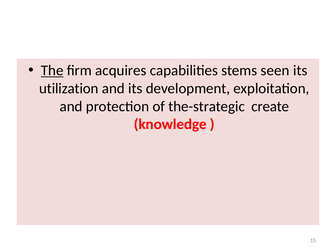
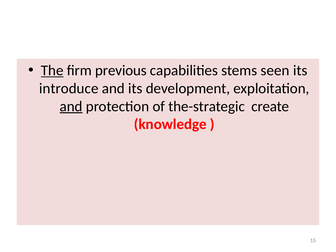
acquires: acquires -> previous
utilization: utilization -> introduce
and at (71, 106) underline: none -> present
